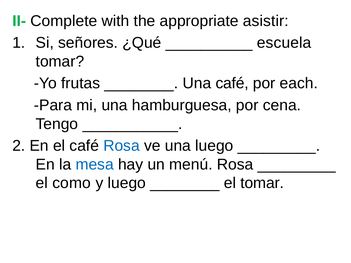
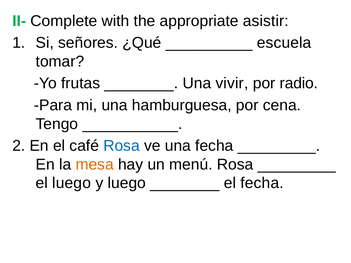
Una café: café -> vivir
each: each -> radio
una luego: luego -> fecha
mesa colour: blue -> orange
el como: como -> luego
el tomar: tomar -> fecha
